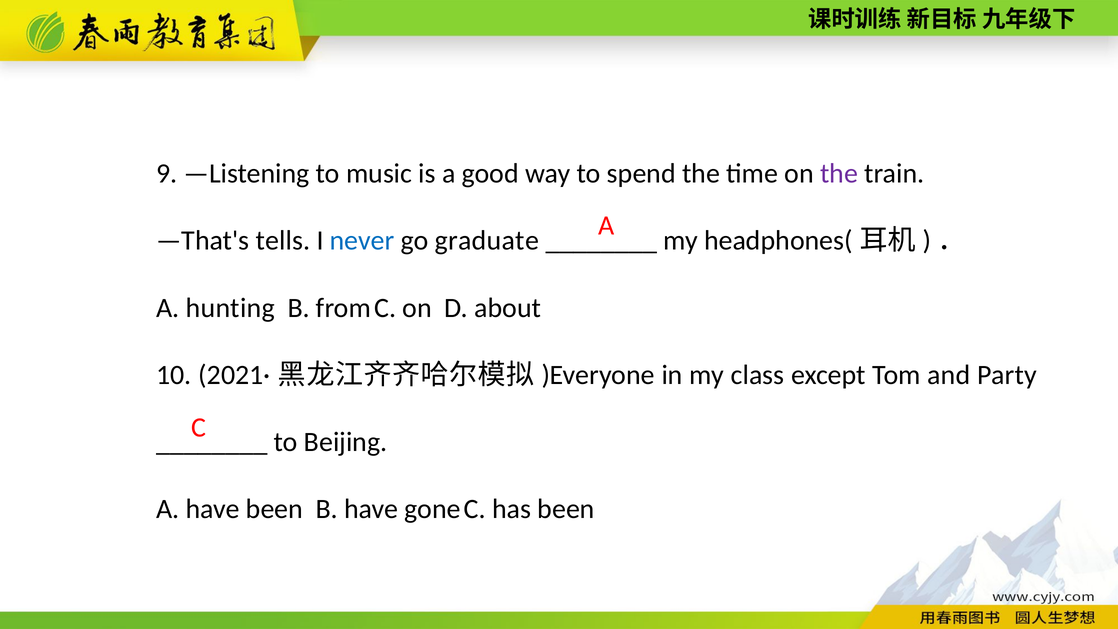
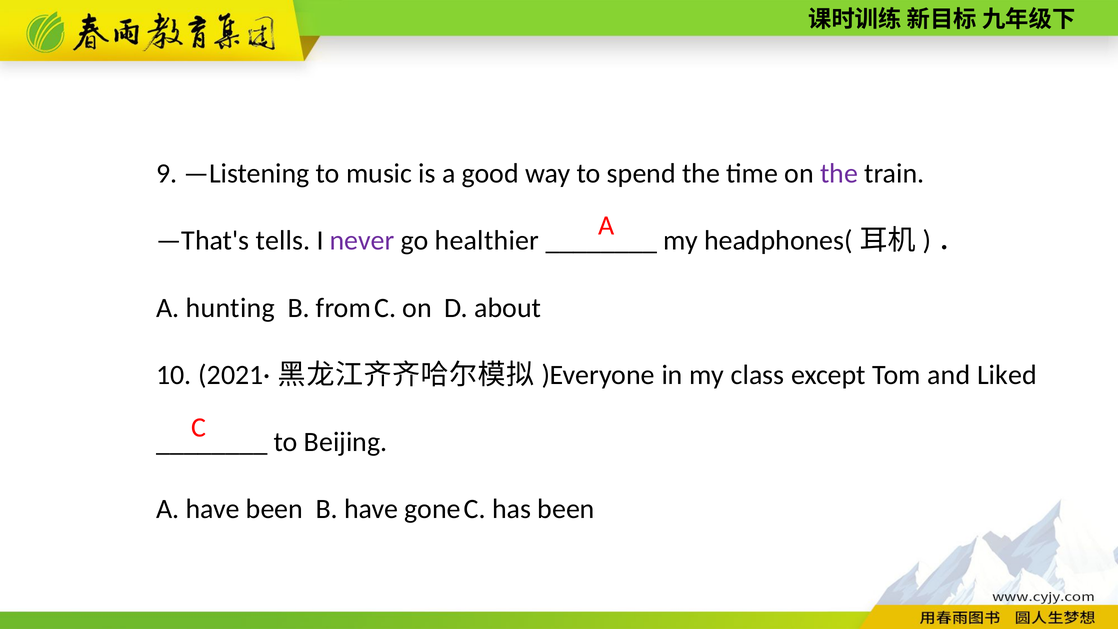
never colour: blue -> purple
graduate: graduate -> healthier
Party: Party -> Liked
